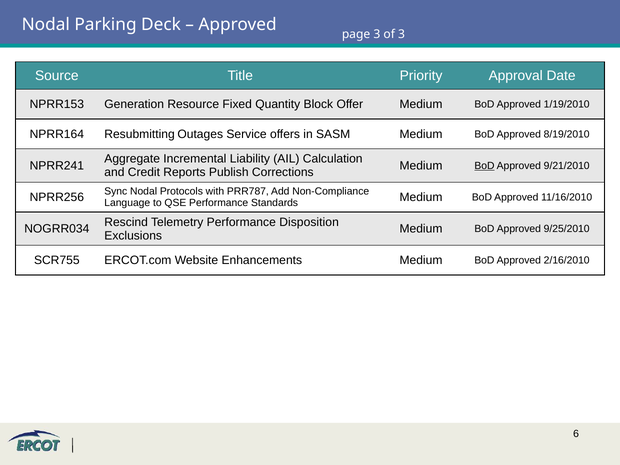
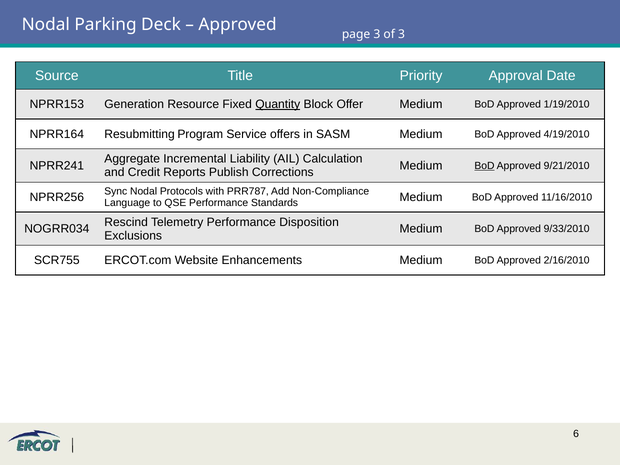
Quantity underline: none -> present
Outages: Outages -> Program
8/19/2010: 8/19/2010 -> 4/19/2010
9/25/2010: 9/25/2010 -> 9/33/2010
